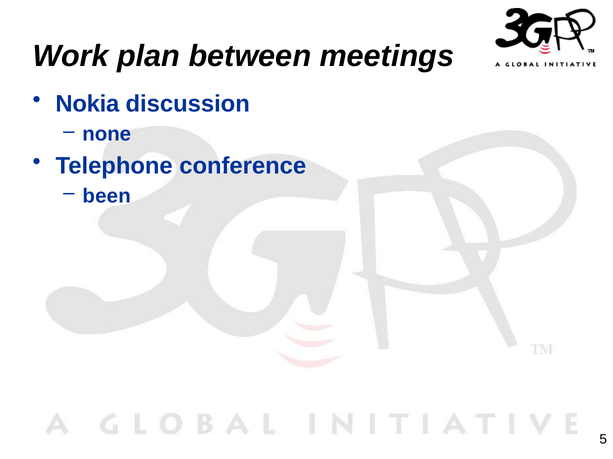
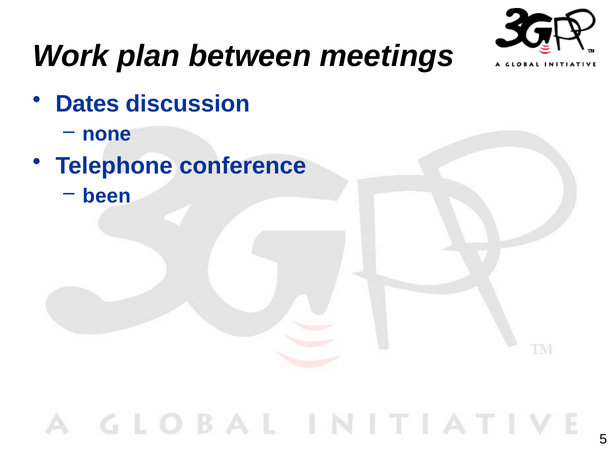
Nokia: Nokia -> Dates
